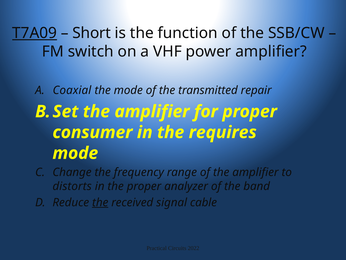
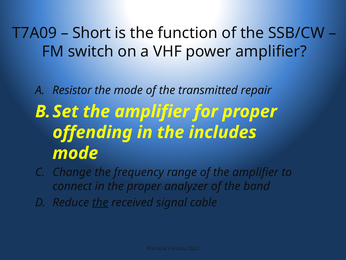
T7A09 underline: present -> none
Coaxial: Coaxial -> Resistor
consumer: consumer -> offending
requires: requires -> includes
distorts: distorts -> connect
